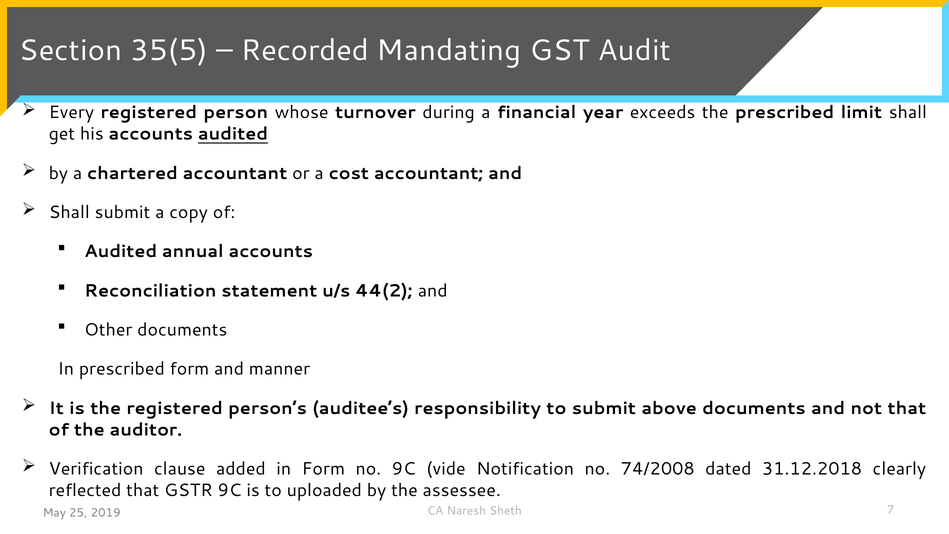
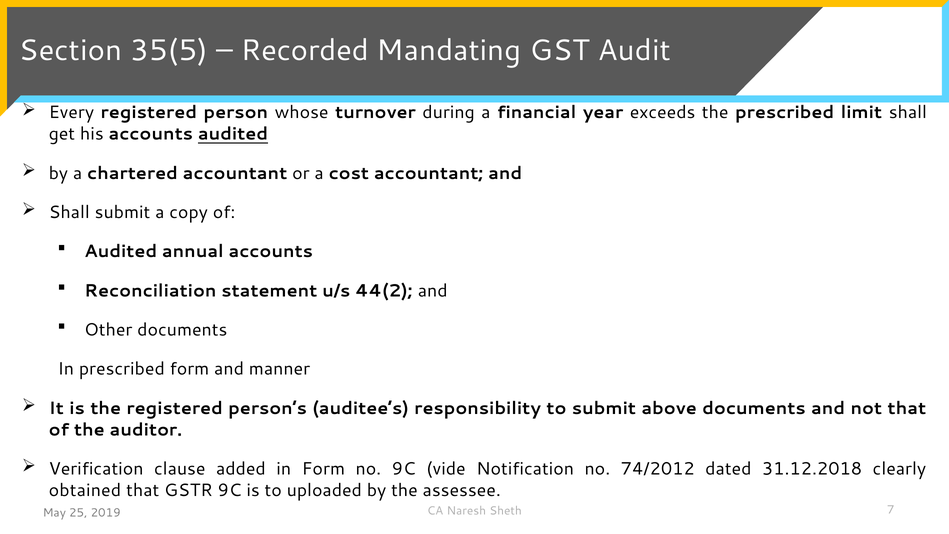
74/2008: 74/2008 -> 74/2012
reflected: reflected -> obtained
